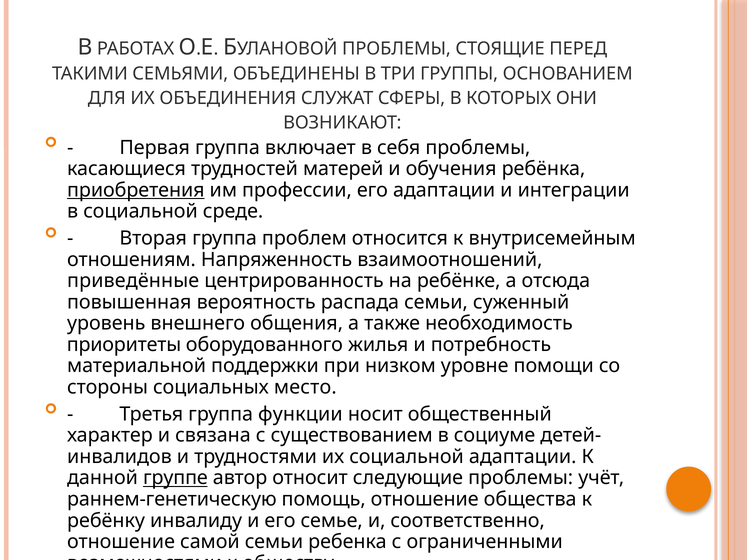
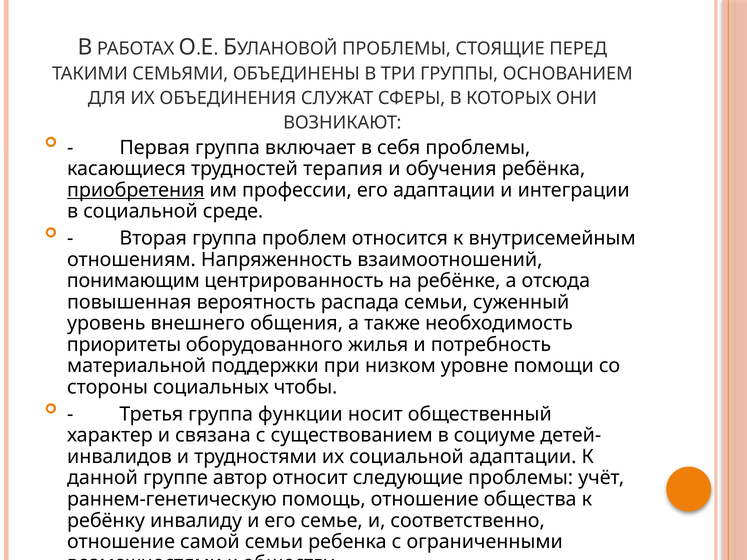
матерей: матерей -> терапия
приведённые: приведённые -> понимающим
место: место -> чтобы
группе underline: present -> none
